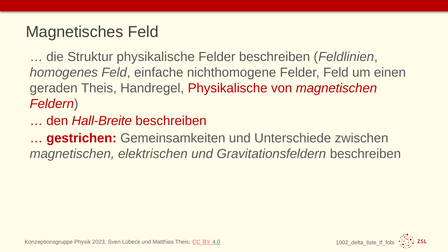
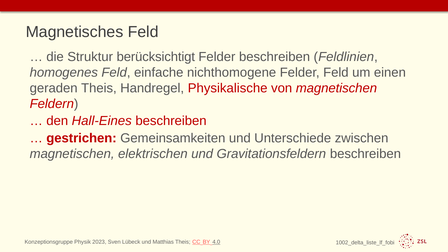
Struktur physikalische: physikalische -> berücksichtigt
Hall-Breite: Hall-Breite -> Hall-Eines
